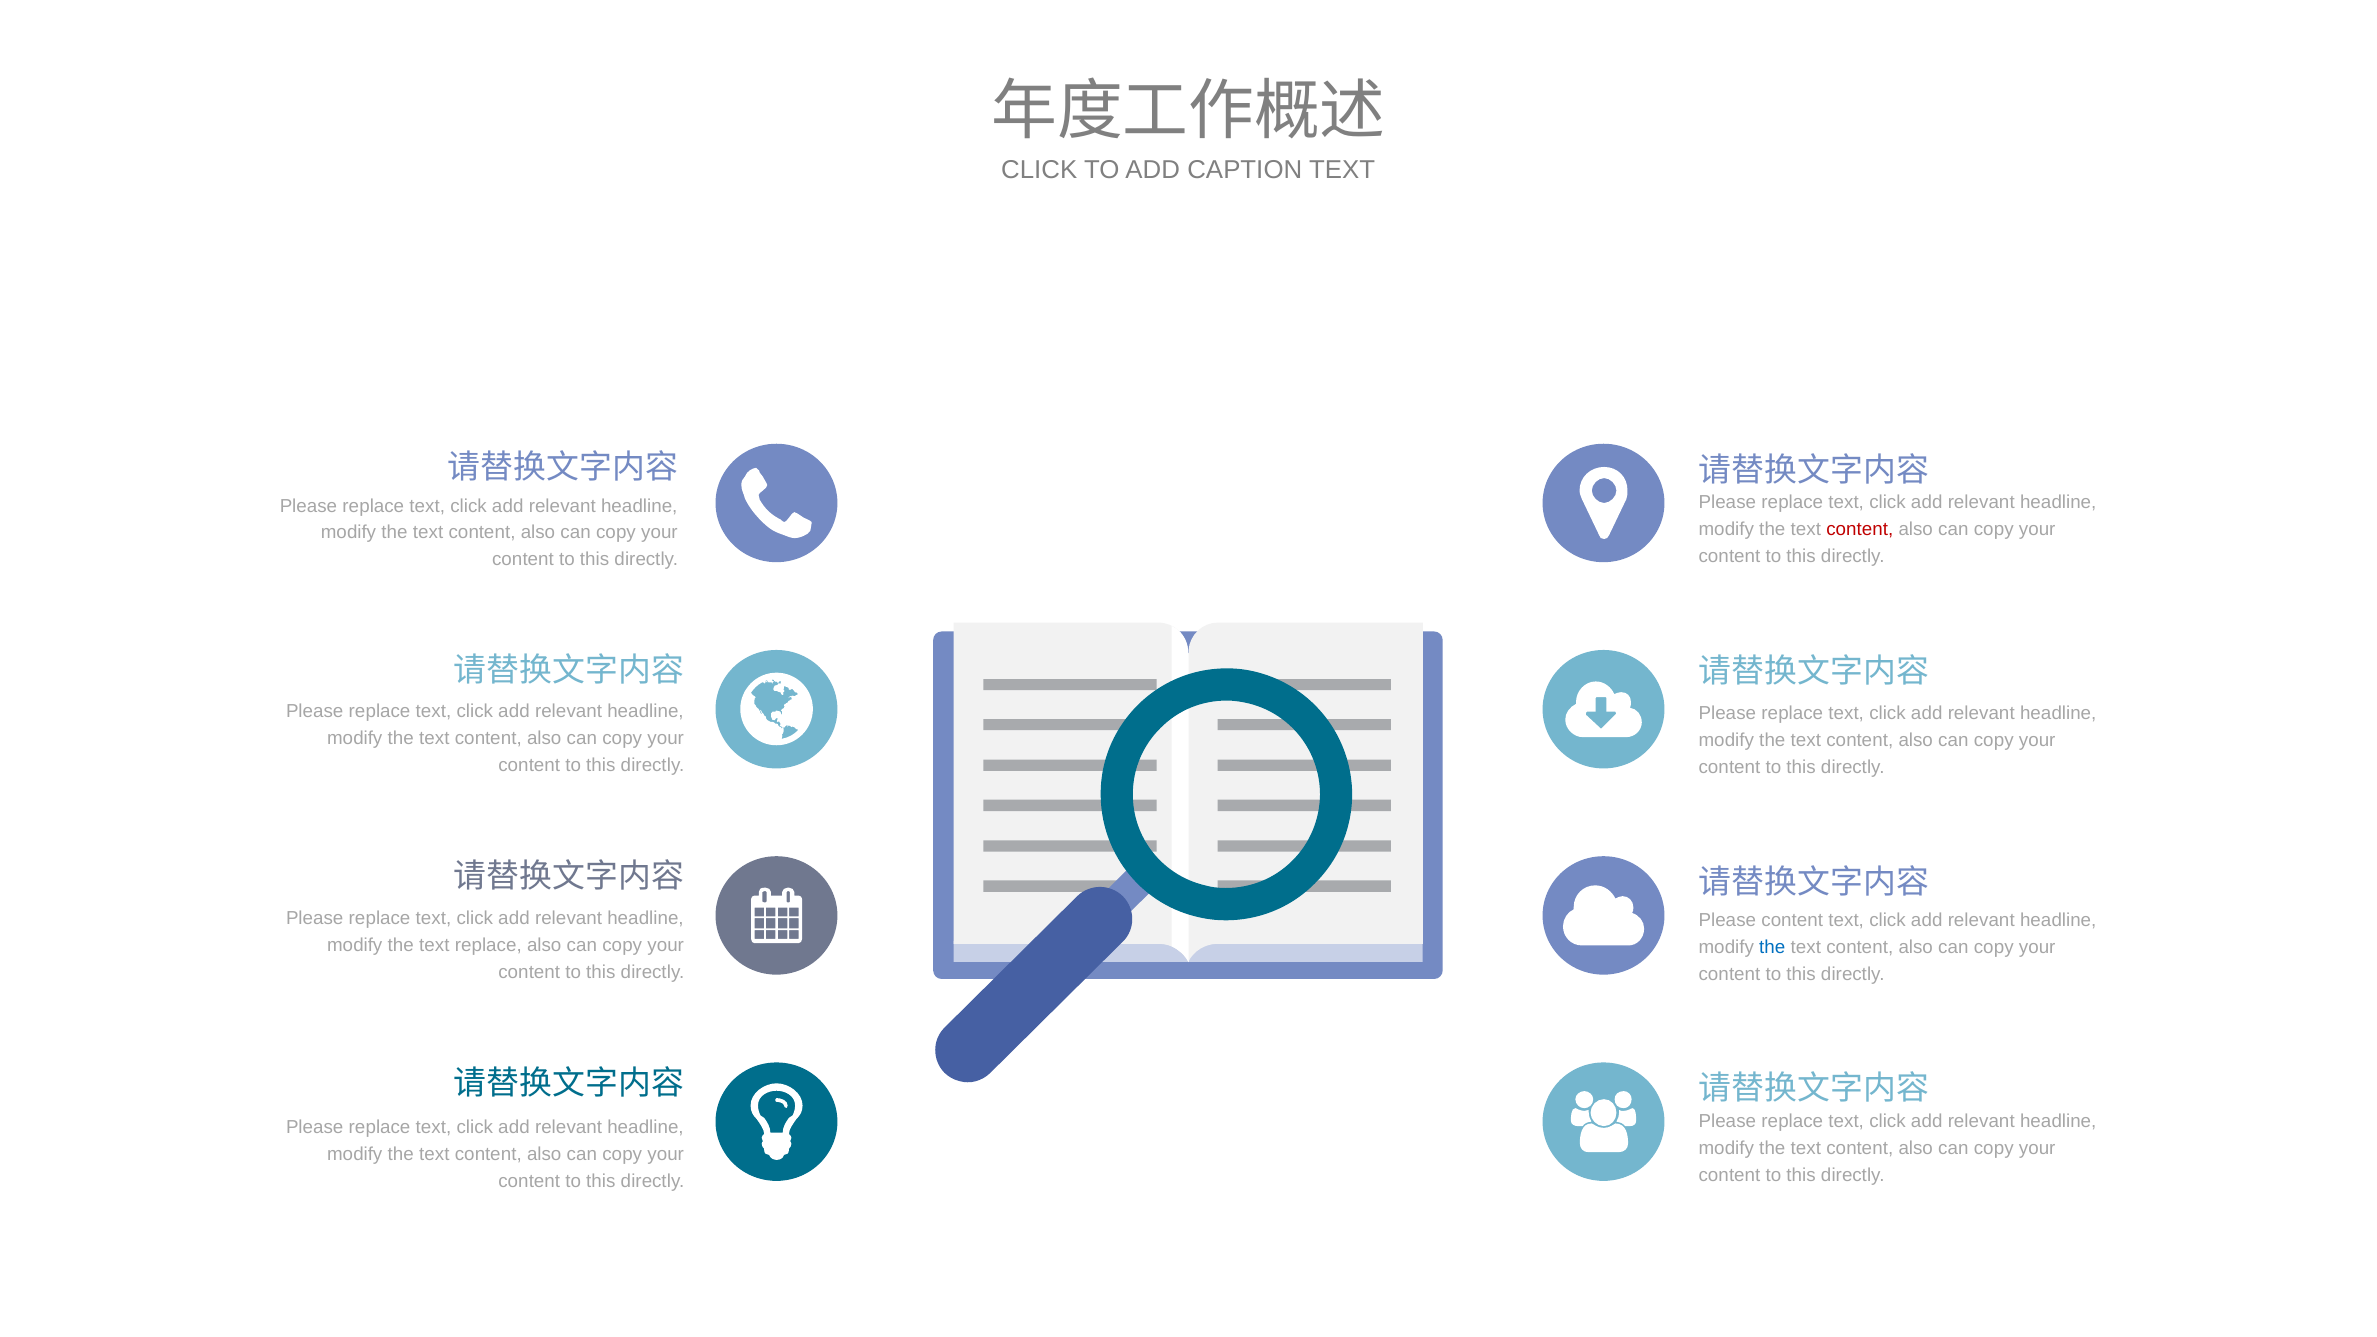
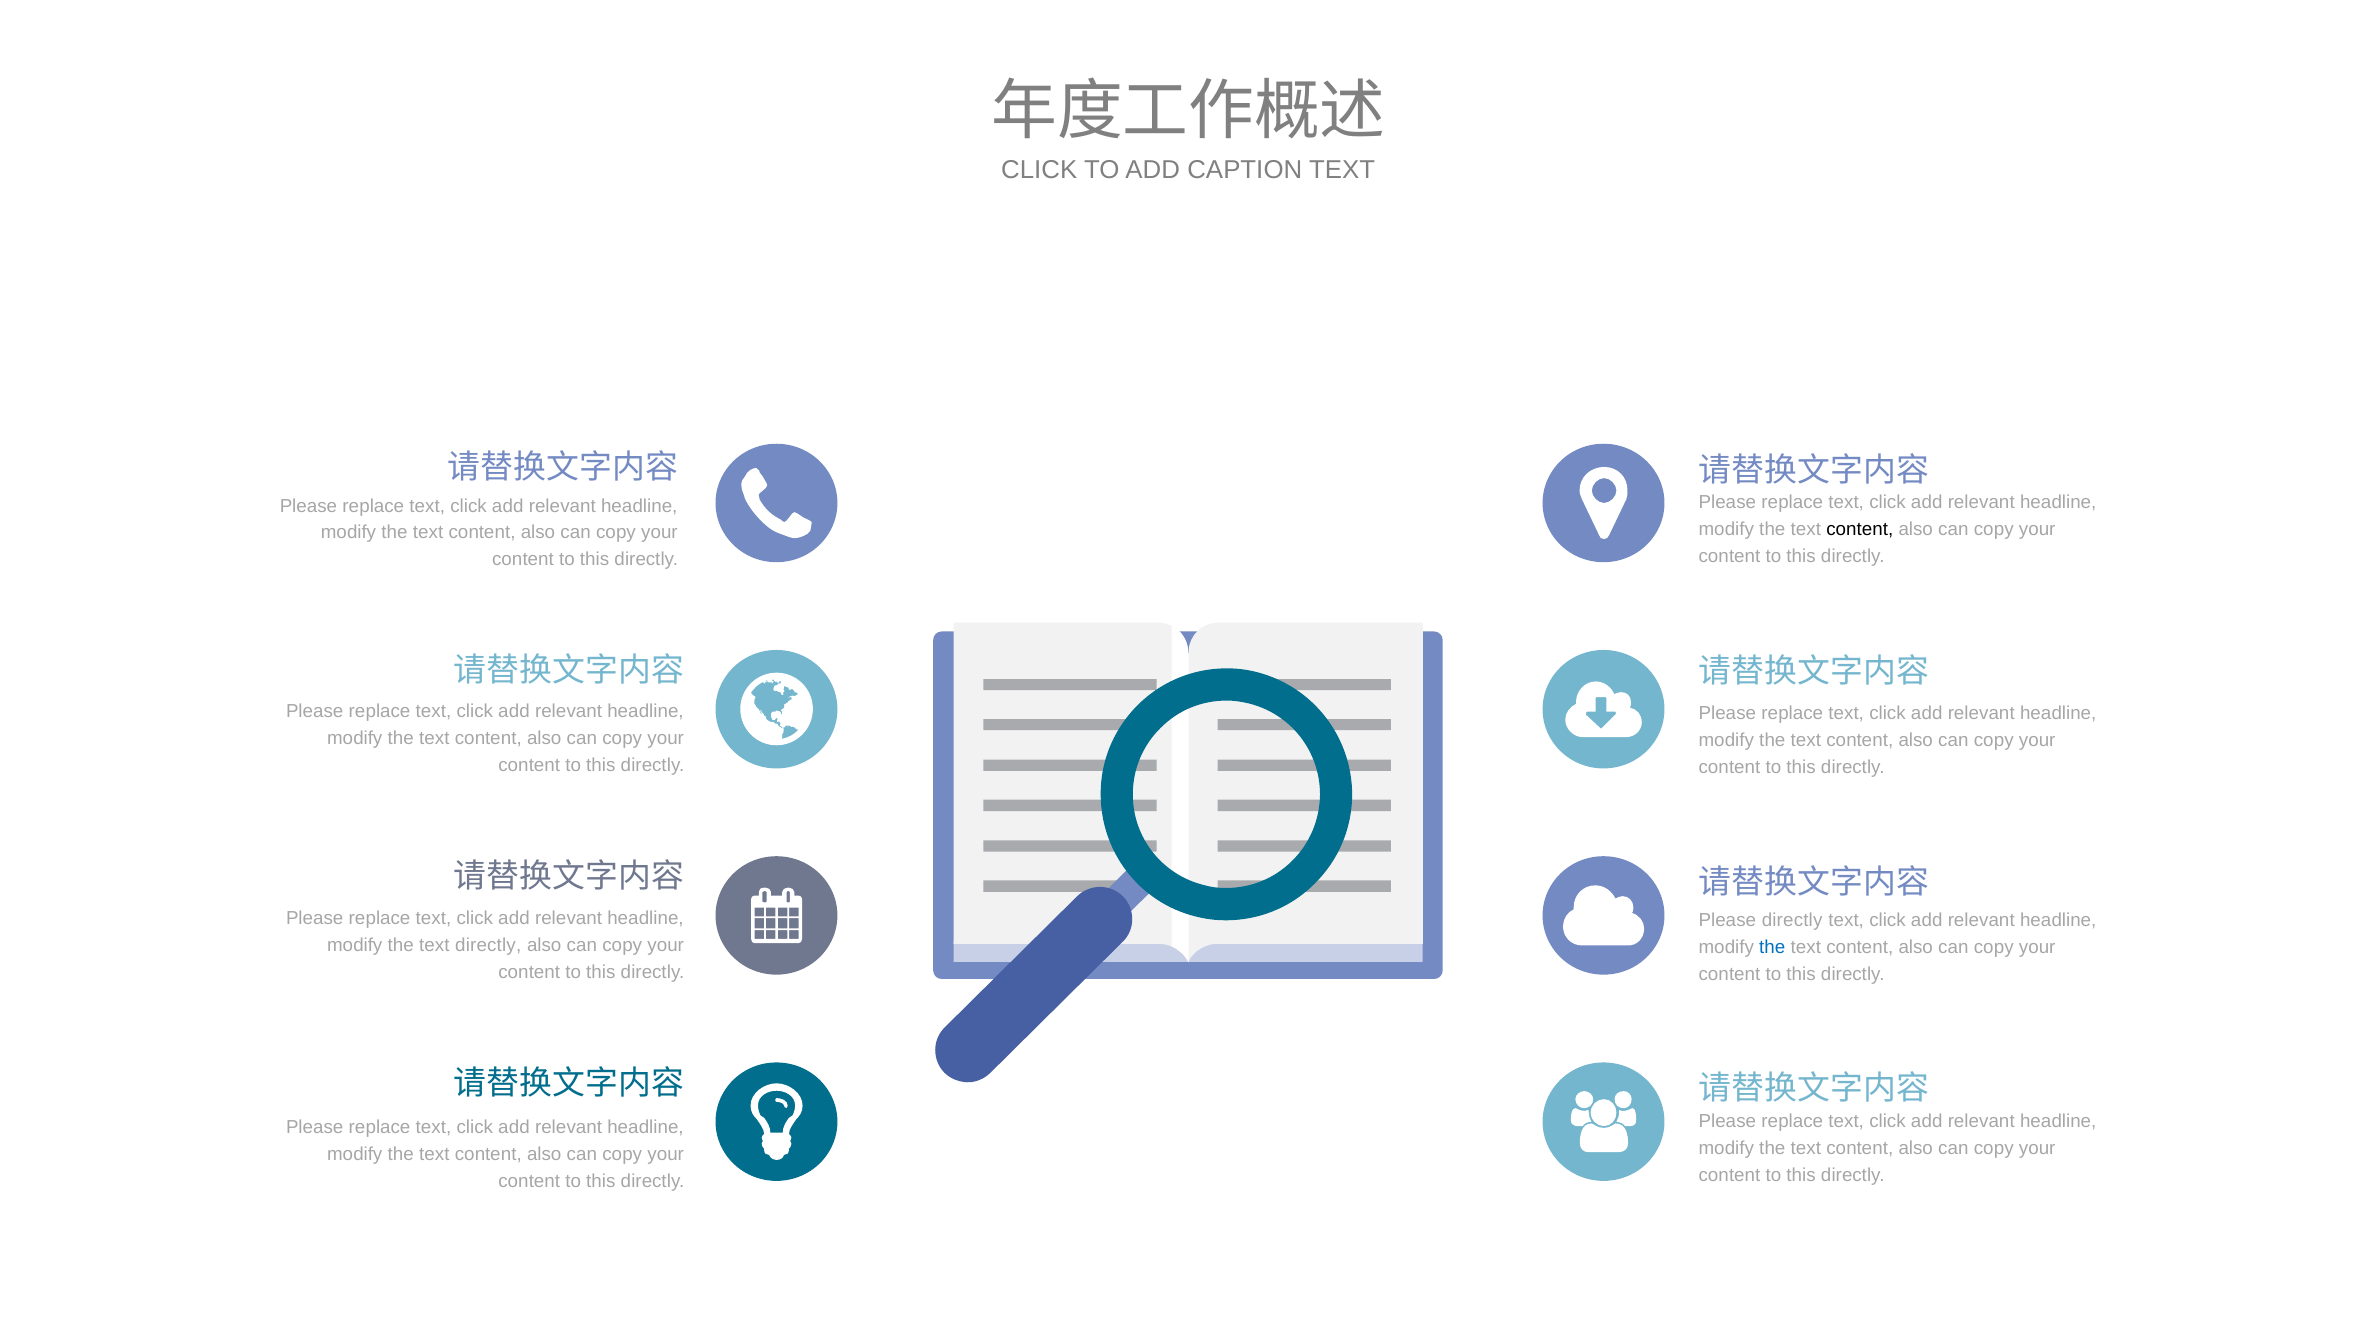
content at (1860, 530) colour: red -> black
Please content: content -> directly
text replace: replace -> directly
